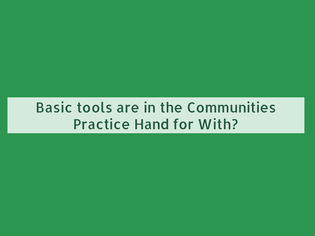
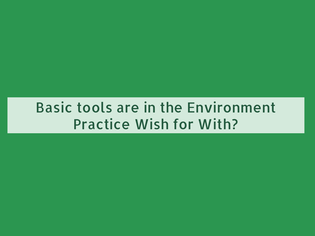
Communities: Communities -> Environment
Hand: Hand -> Wish
